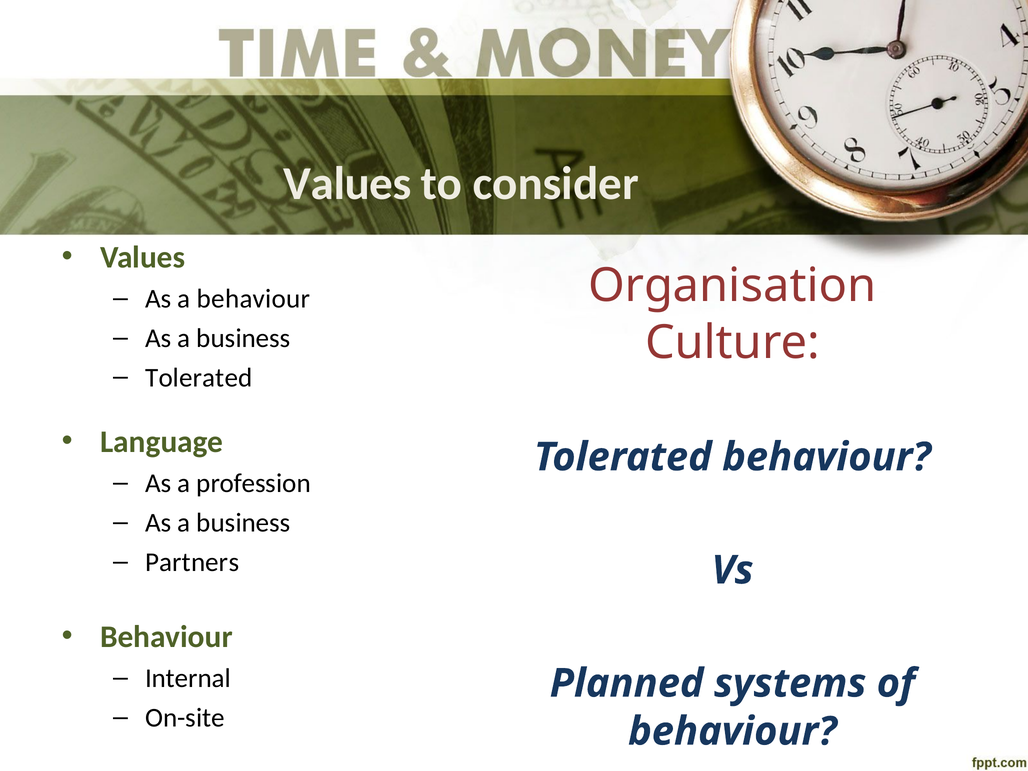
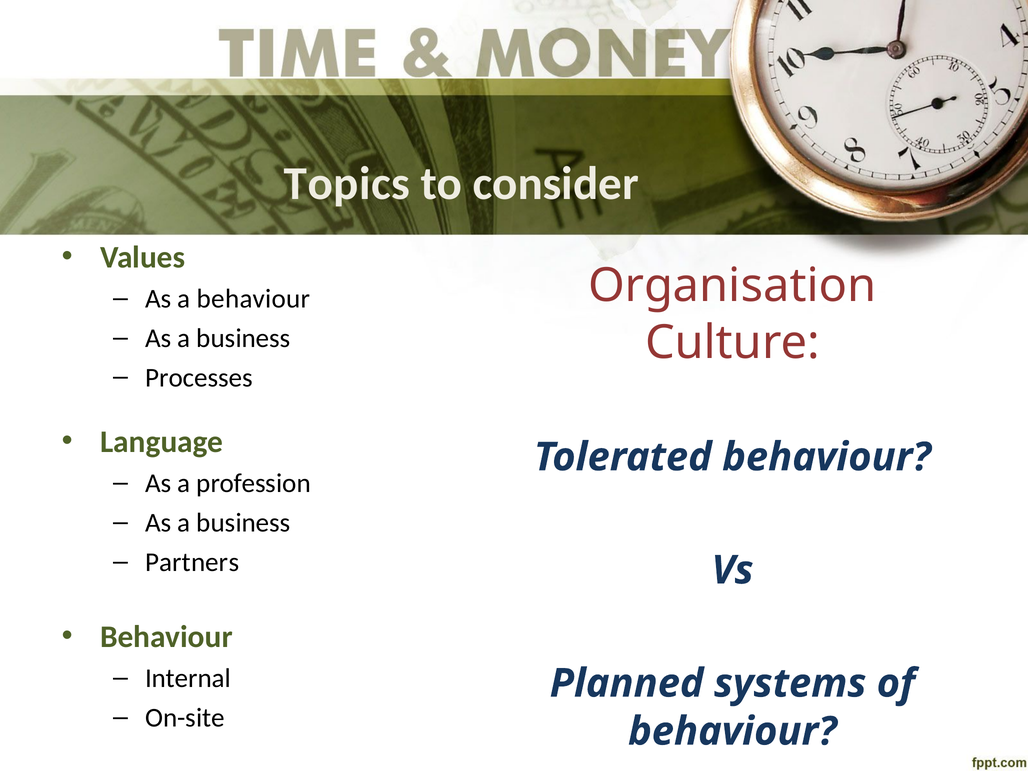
Values at (347, 184): Values -> Topics
Tolerated at (199, 378): Tolerated -> Processes
